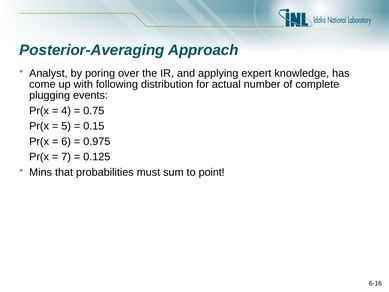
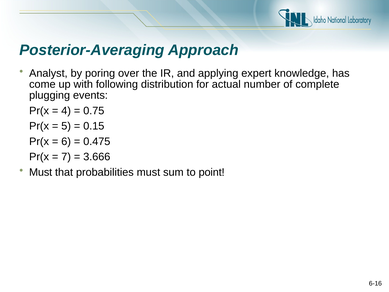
0.975: 0.975 -> 0.475
0.125: 0.125 -> 3.666
Mins at (41, 172): Mins -> Must
